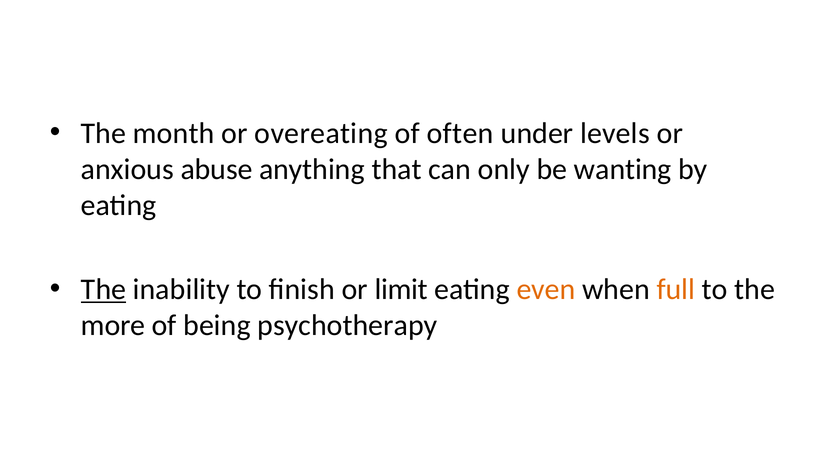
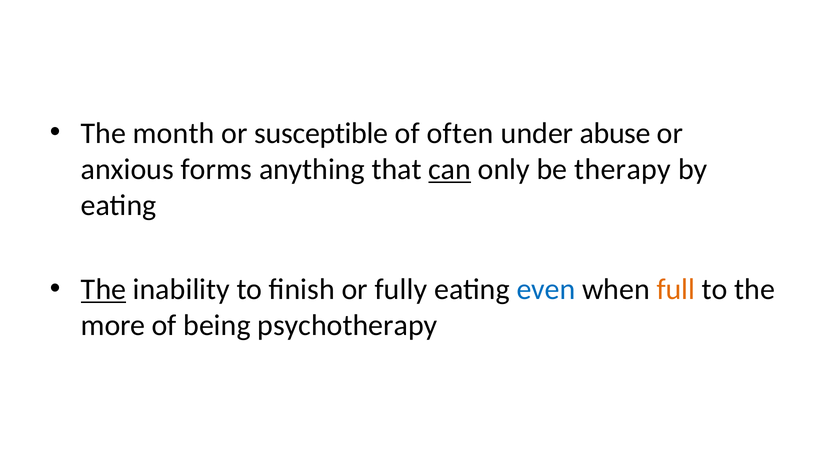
overeating: overeating -> susceptible
levels: levels -> abuse
abuse: abuse -> forms
can underline: none -> present
wanting: wanting -> therapy
limit: limit -> fully
even colour: orange -> blue
